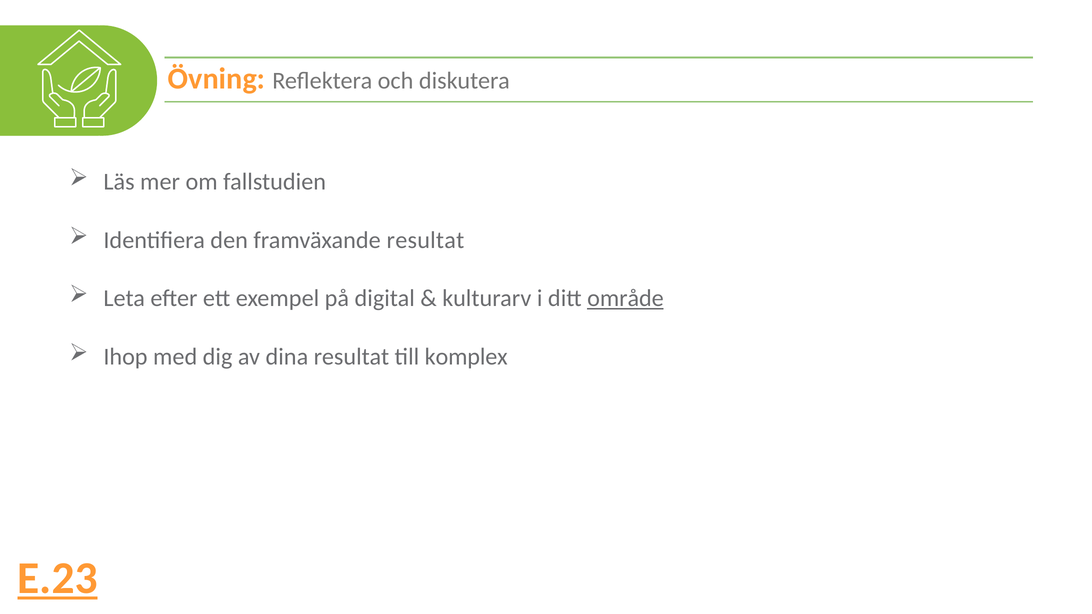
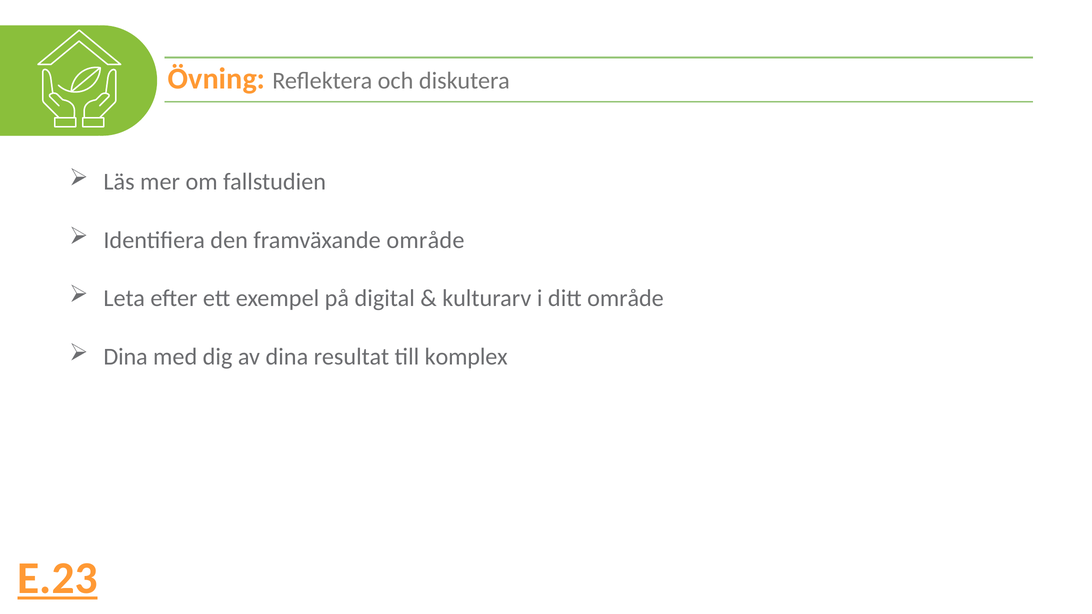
framväxande resultat: resultat -> område
område at (625, 298) underline: present -> none
Ihop at (125, 357): Ihop -> Dina
